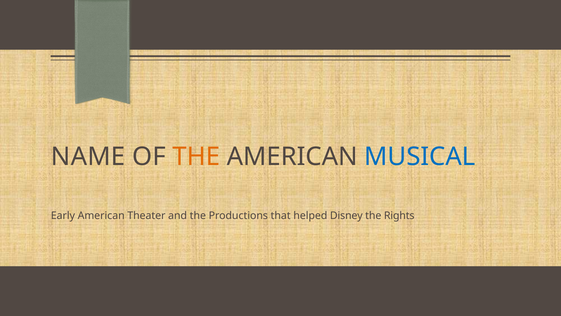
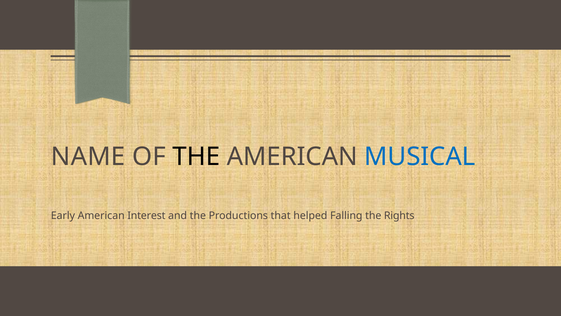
THE at (196, 156) colour: orange -> black
Theater: Theater -> Interest
Disney: Disney -> Falling
